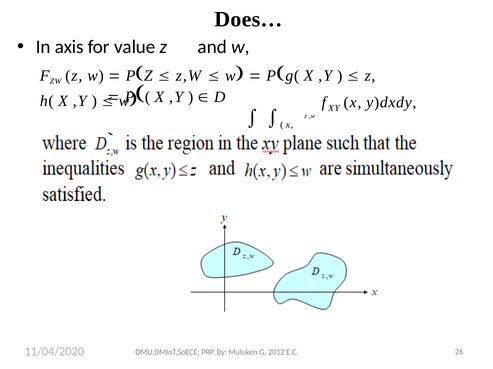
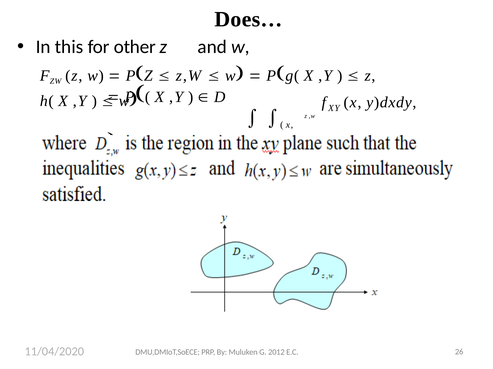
axis: axis -> this
value: value -> other
